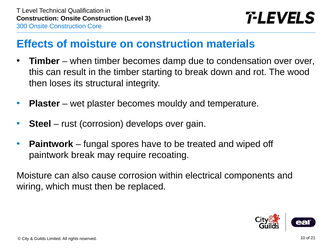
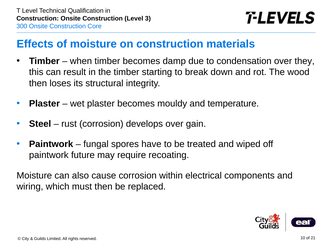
over over: over -> they
paintwork break: break -> future
